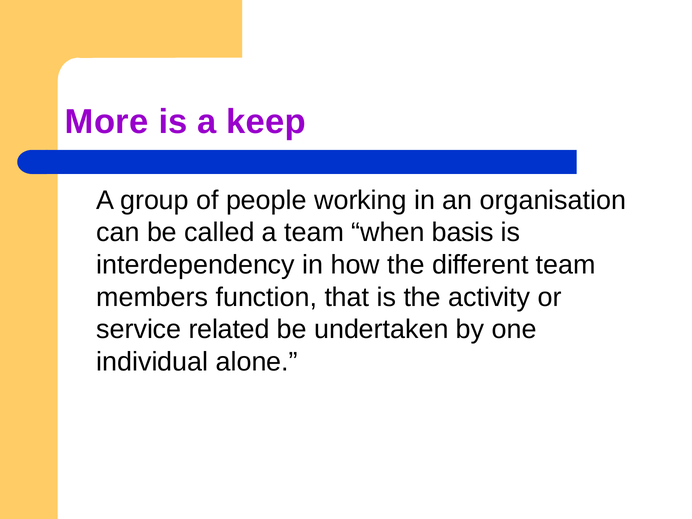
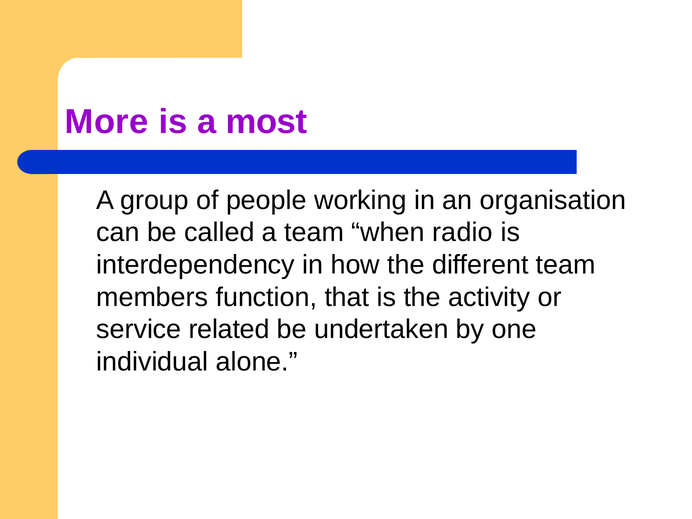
keep: keep -> most
basis: basis -> radio
